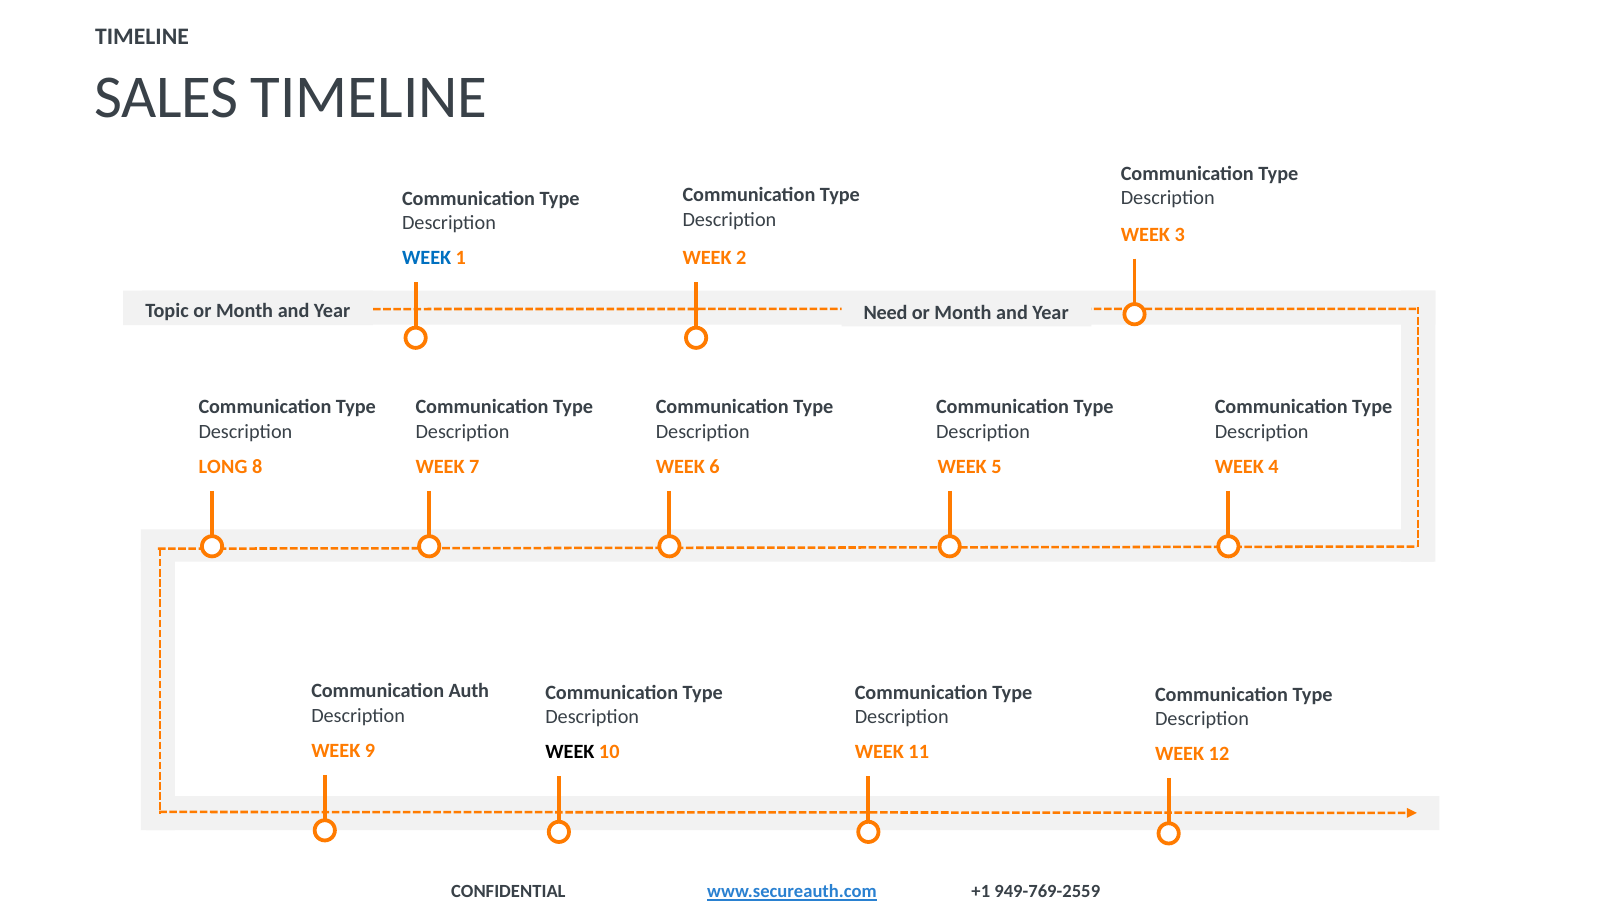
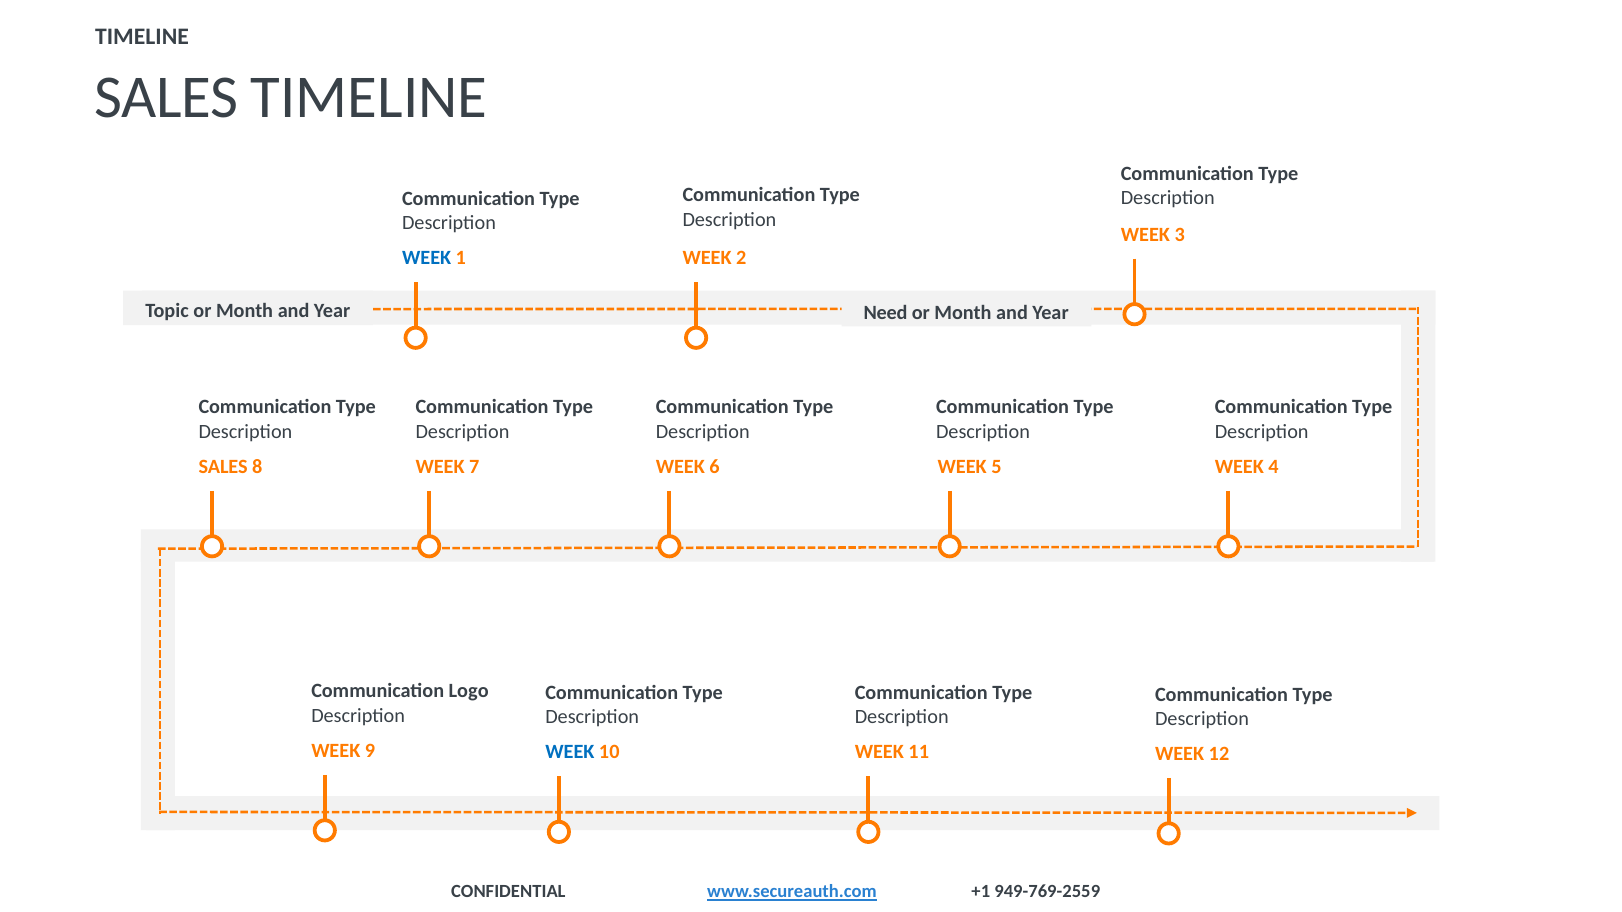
LONG at (223, 467): LONG -> SALES
Auth: Auth -> Logo
WEEK at (570, 752) colour: black -> blue
